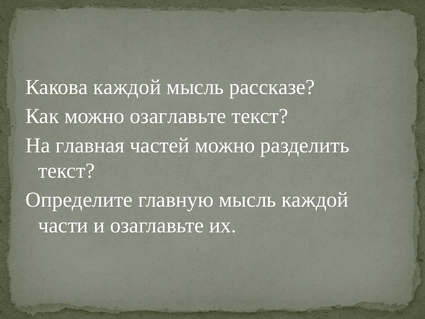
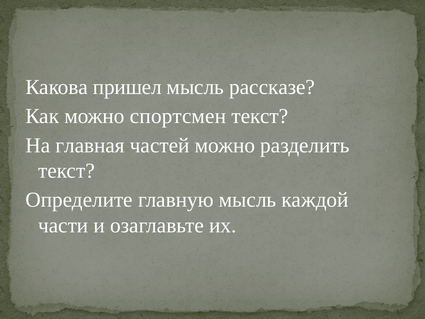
Какова каждой: каждой -> пришел
можно озаглавьте: озаглавьте -> спортсмен
